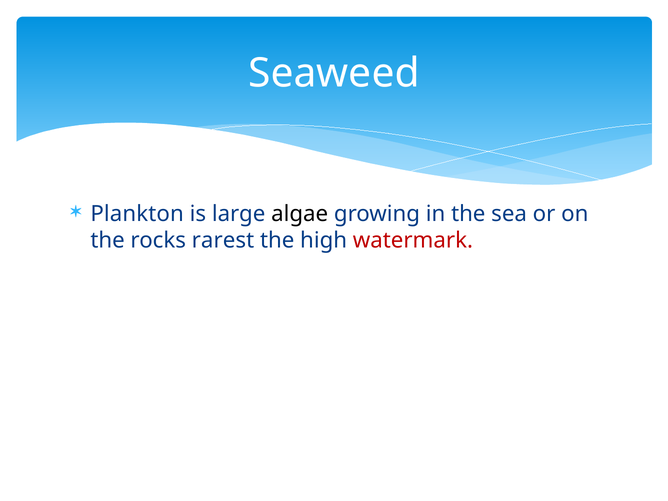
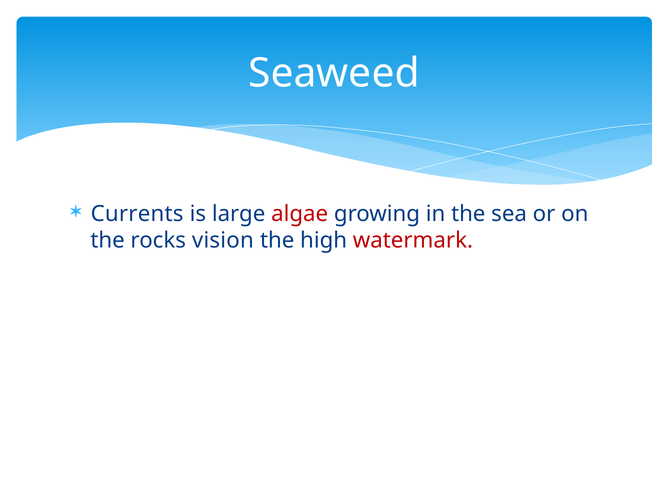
Plankton: Plankton -> Currents
algae colour: black -> red
rarest: rarest -> vision
